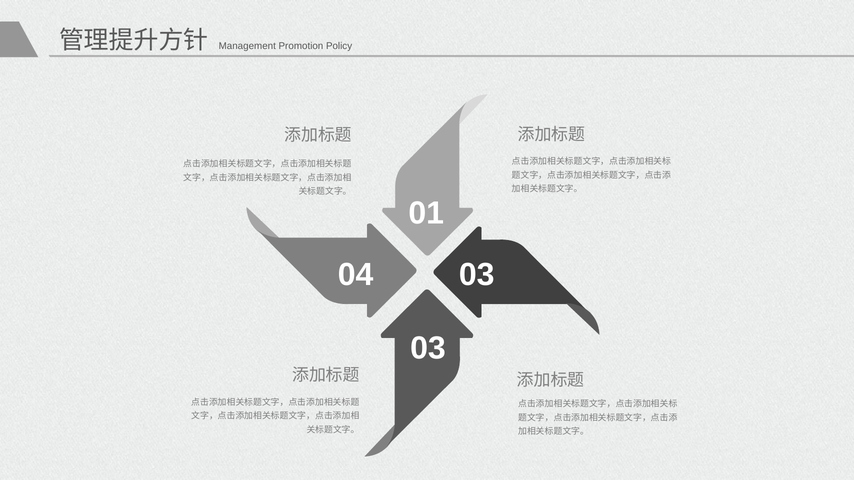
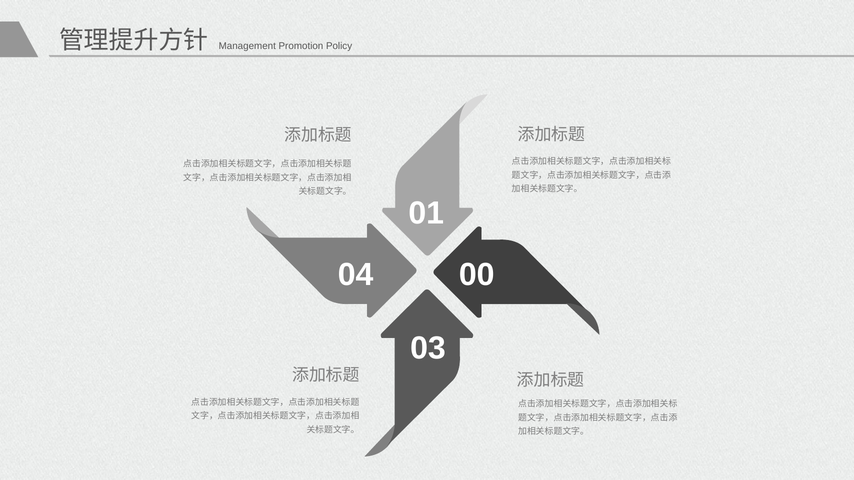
04 03: 03 -> 00
